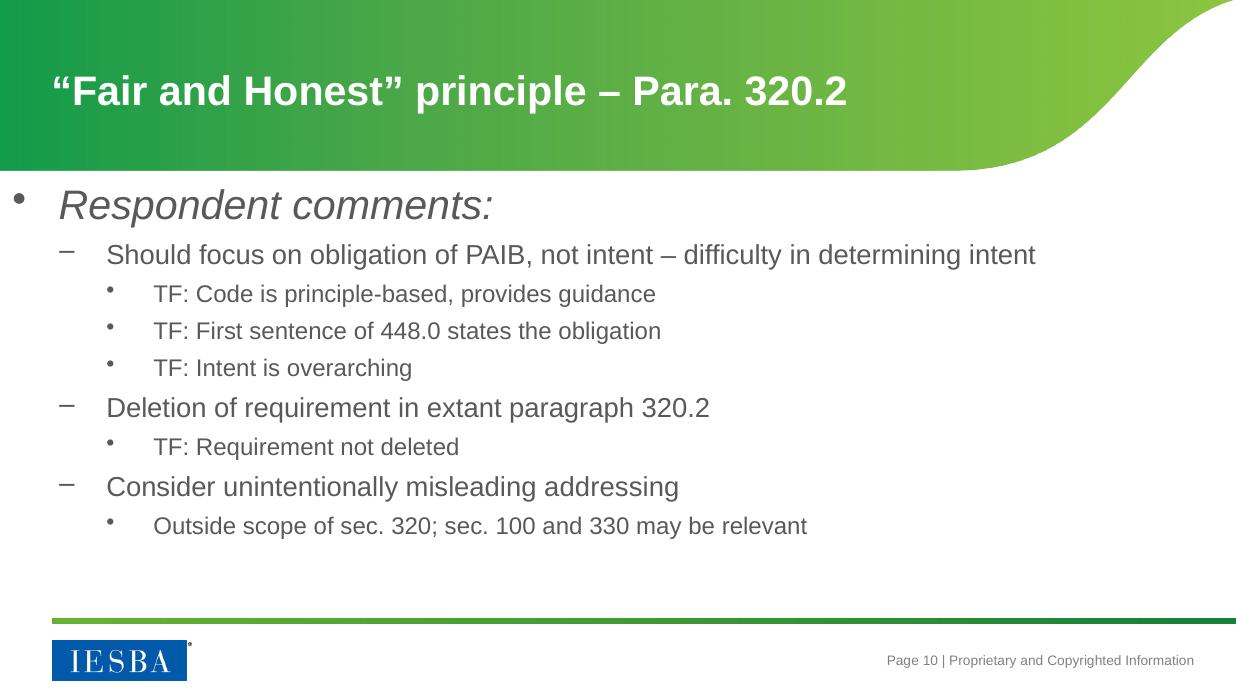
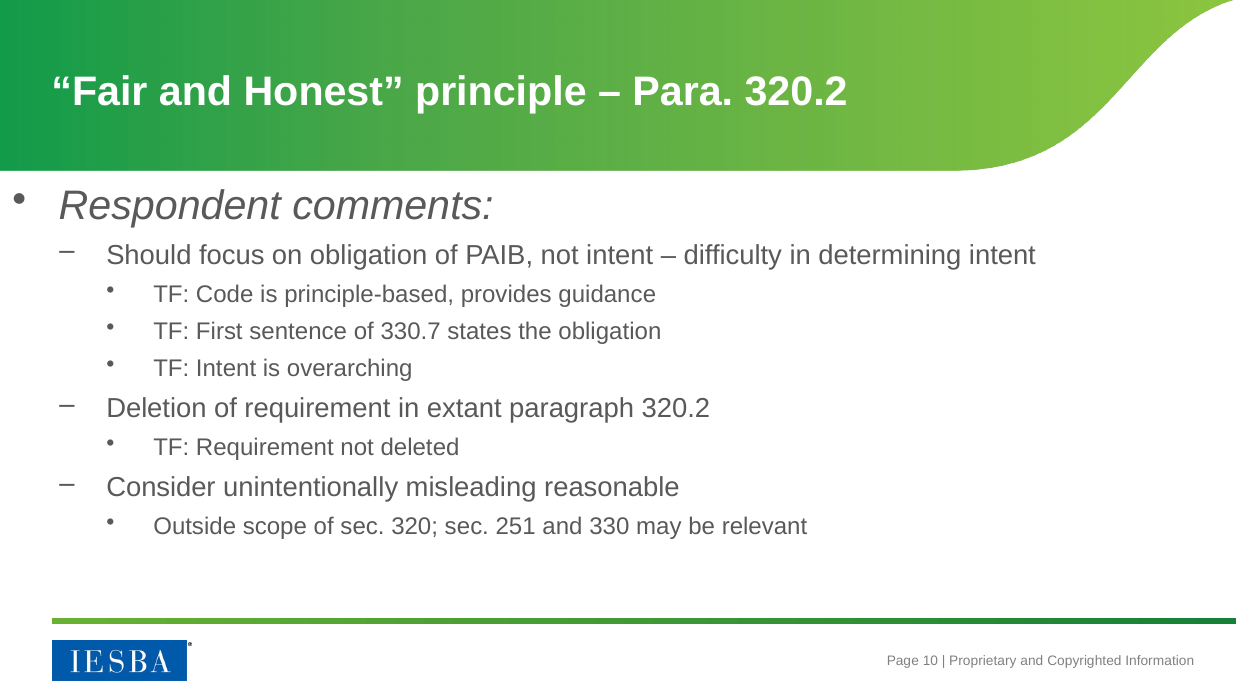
448.0: 448.0 -> 330.7
addressing: addressing -> reasonable
100: 100 -> 251
